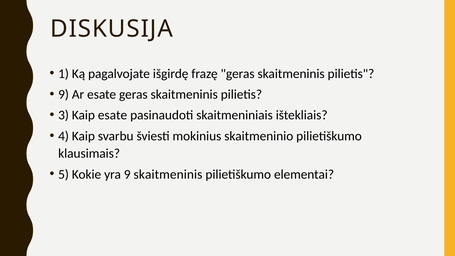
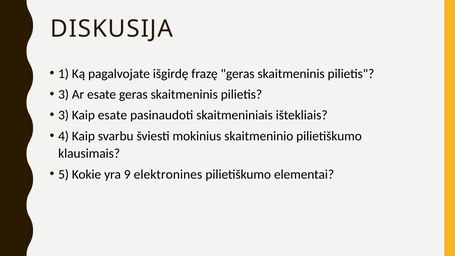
9 at (64, 94): 9 -> 3
9 skaitmeninis: skaitmeninis -> elektronines
